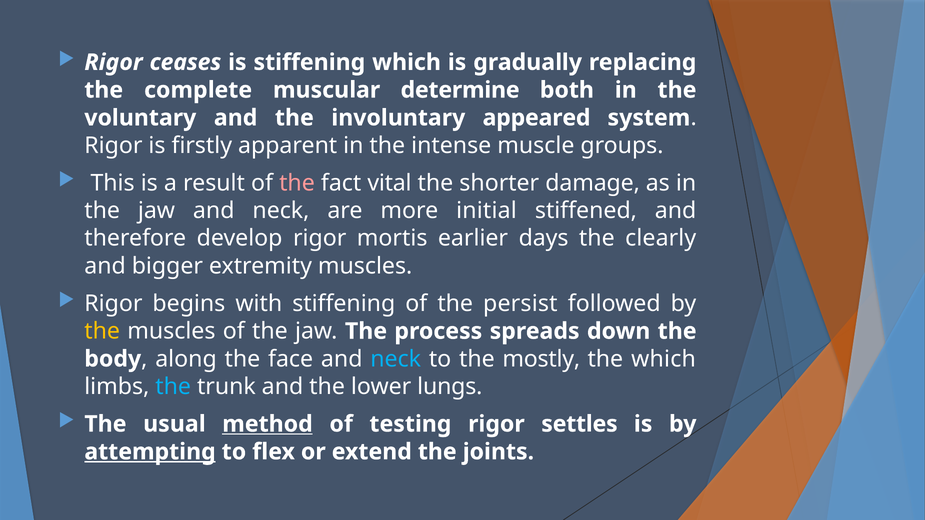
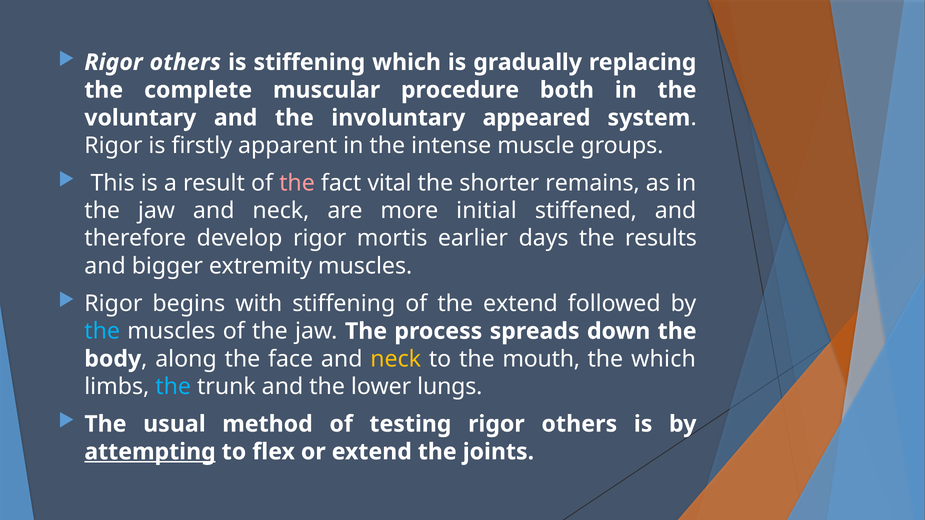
ceases at (185, 62): ceases -> others
determine: determine -> procedure
damage: damage -> remains
clearly: clearly -> results
the persist: persist -> extend
the at (102, 331) colour: yellow -> light blue
neck at (396, 359) colour: light blue -> yellow
mostly: mostly -> mouth
method underline: present -> none
testing rigor settles: settles -> others
